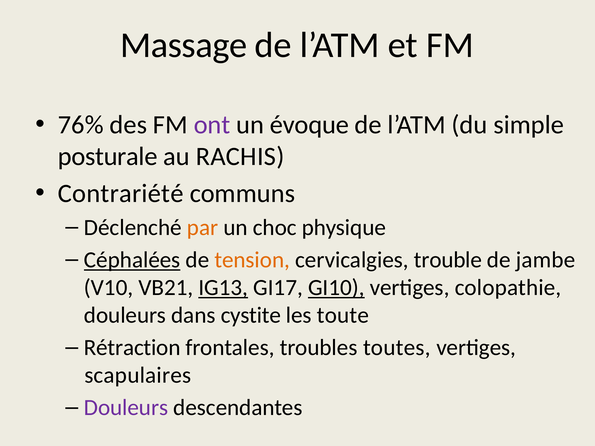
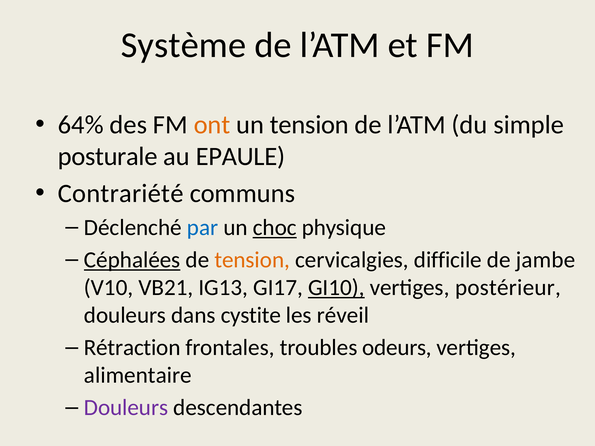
Massage: Massage -> Système
76%: 76% -> 64%
ont colour: purple -> orange
un évoque: évoque -> tension
RACHIS: RACHIS -> EPAULE
par colour: orange -> blue
choc underline: none -> present
trouble: trouble -> difficile
IG13 underline: present -> none
colopathie: colopathie -> postérieur
toute: toute -> réveil
toutes: toutes -> odeurs
scapulaires: scapulaires -> alimentaire
